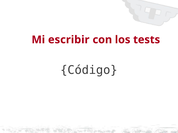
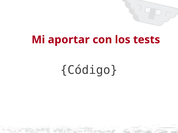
escribir: escribir -> aportar
